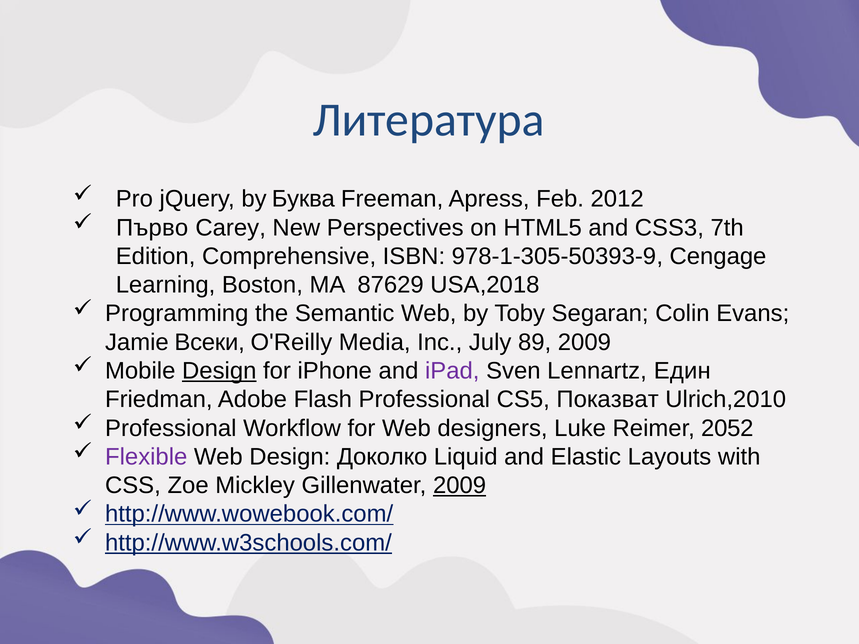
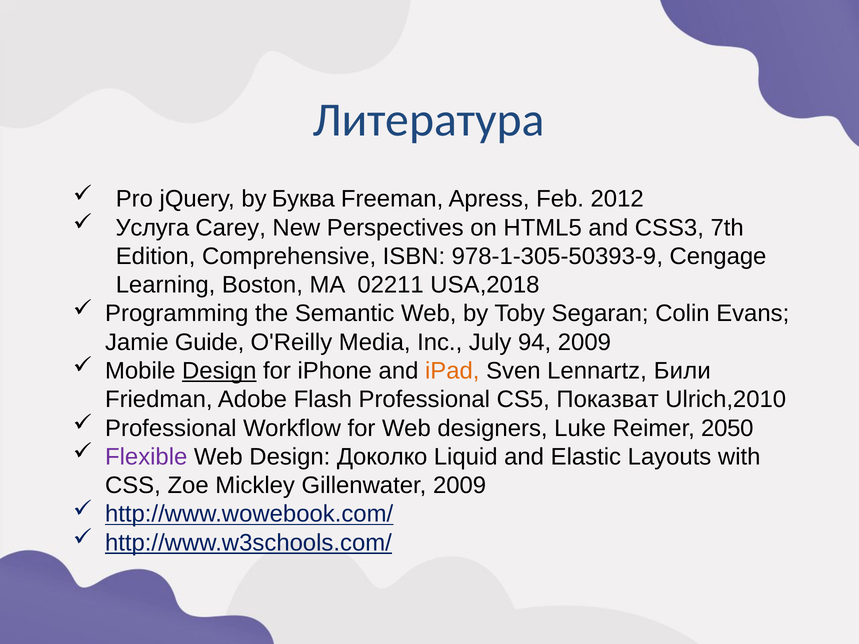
Първо: Първо -> Услуга
87629: 87629 -> 02211
Всеки: Всеки -> Guide
89: 89 -> 94
iPad colour: purple -> orange
Един: Един -> Били
2052: 2052 -> 2050
2009 at (460, 486) underline: present -> none
